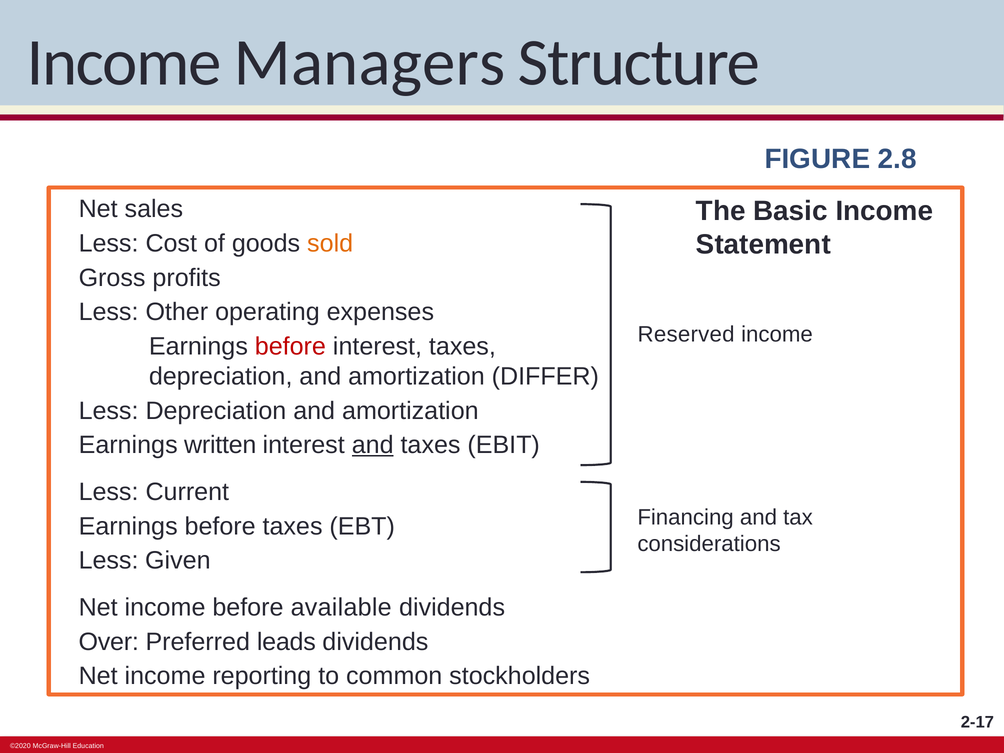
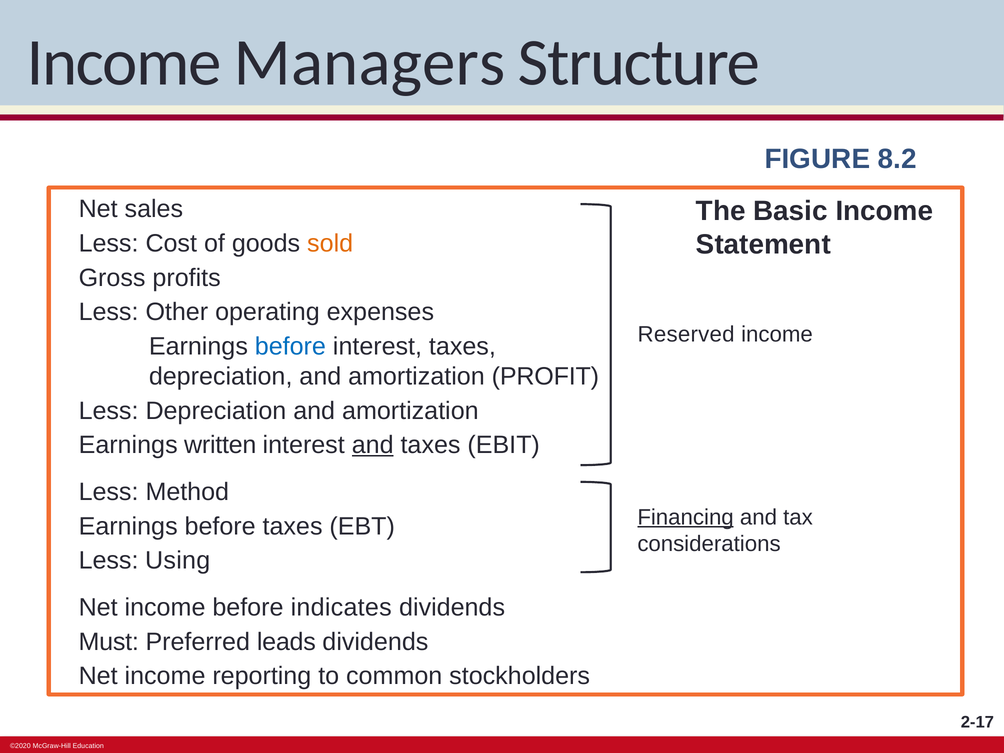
2.8: 2.8 -> 8.2
before at (290, 346) colour: red -> blue
DIFFER: DIFFER -> PROFIT
Current: Current -> Method
Financing underline: none -> present
Given: Given -> Using
available: available -> indicates
Over: Over -> Must
